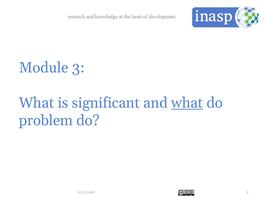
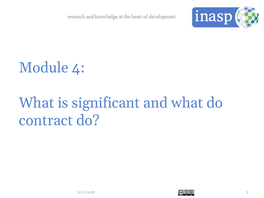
Module 3: 3 -> 4
what at (187, 103) underline: present -> none
problem: problem -> contract
